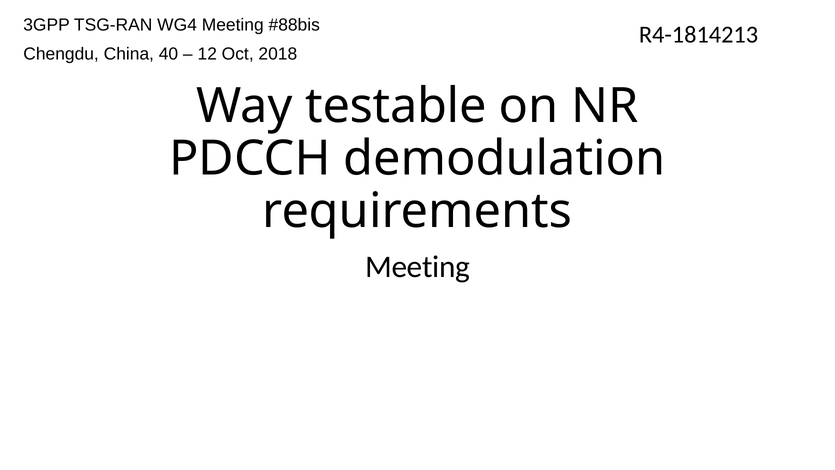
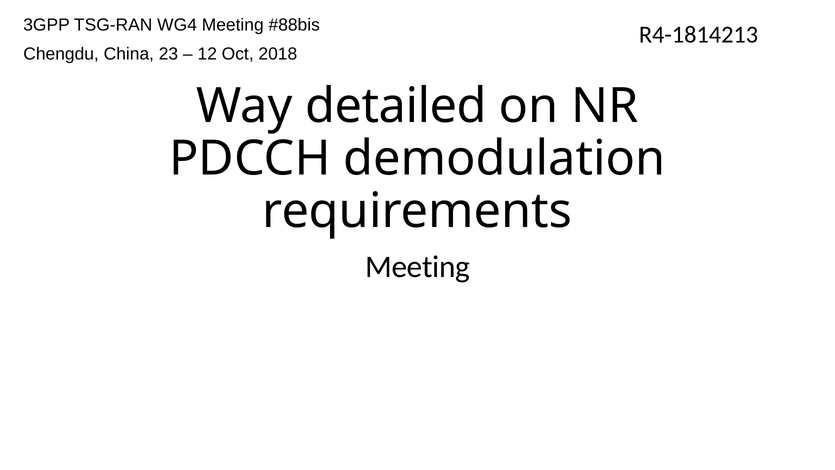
40: 40 -> 23
testable: testable -> detailed
